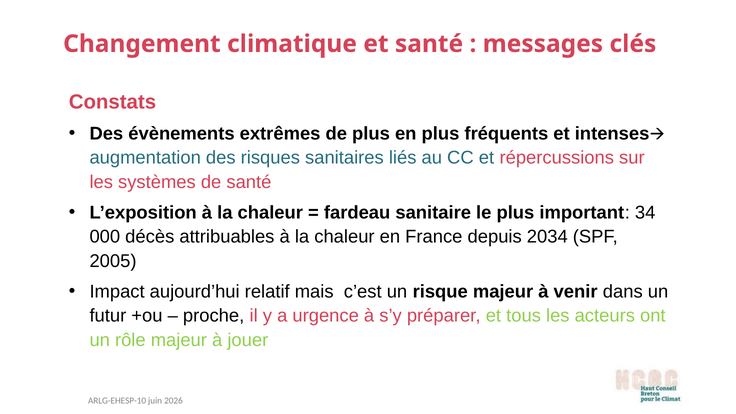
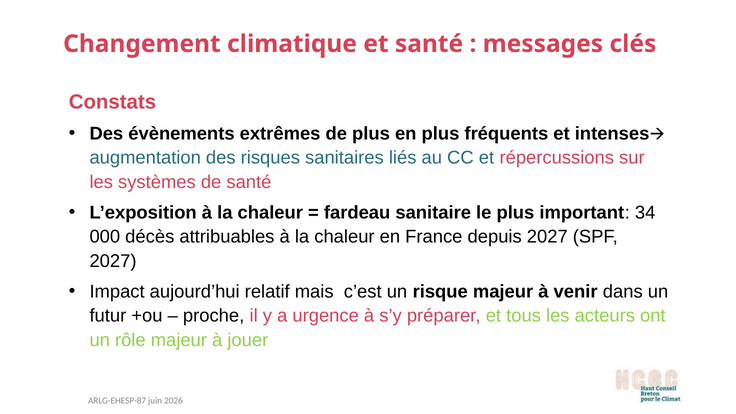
depuis 2034: 2034 -> 2027
2005 at (113, 261): 2005 -> 2027
ARLG-EHESP-10: ARLG-EHESP-10 -> ARLG-EHESP-87
